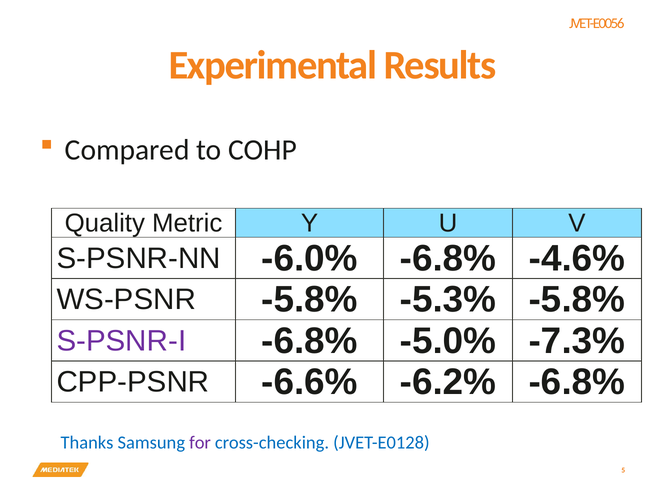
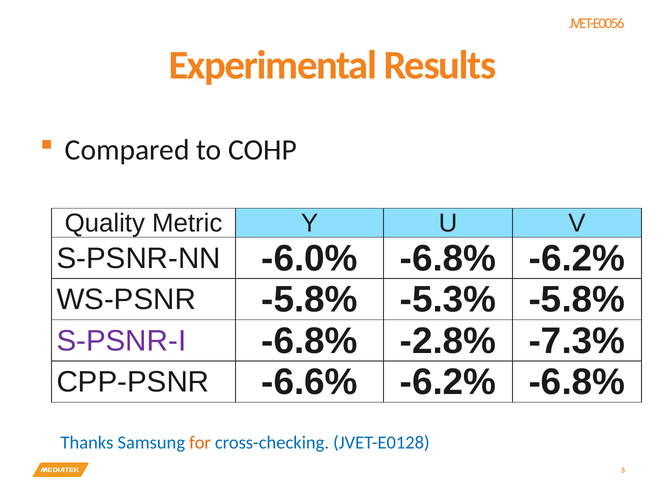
-6.8% -4.6%: -4.6% -> -6.2%
-5.0%: -5.0% -> -2.8%
for colour: purple -> orange
